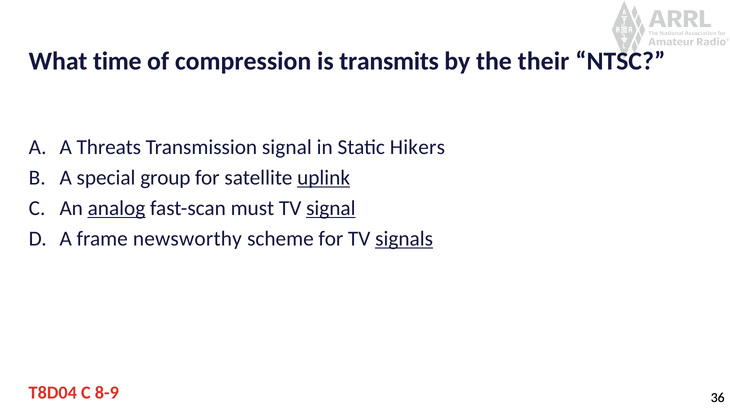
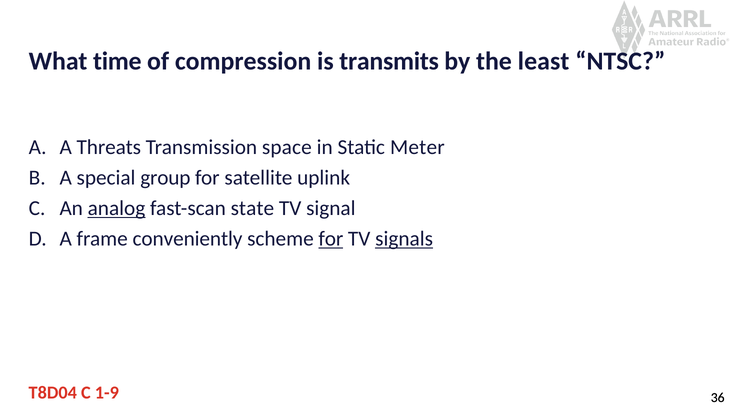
their: their -> least
Transmission signal: signal -> space
Hikers: Hikers -> Meter
uplink underline: present -> none
must: must -> state
signal at (331, 209) underline: present -> none
newsworthy: newsworthy -> conveniently
for at (331, 239) underline: none -> present
8-9: 8-9 -> 1-9
